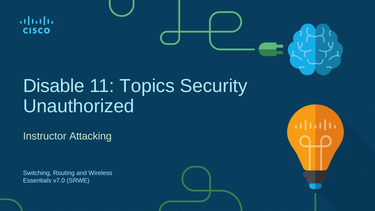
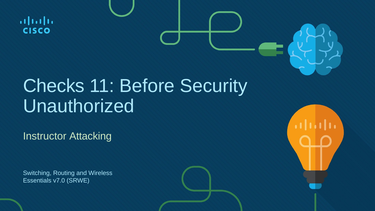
Disable: Disable -> Checks
Topics: Topics -> Before
